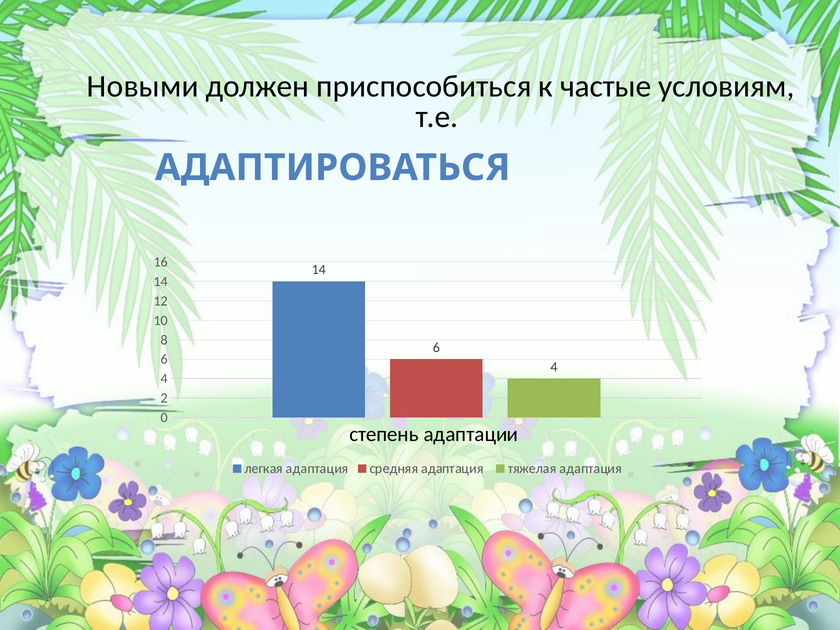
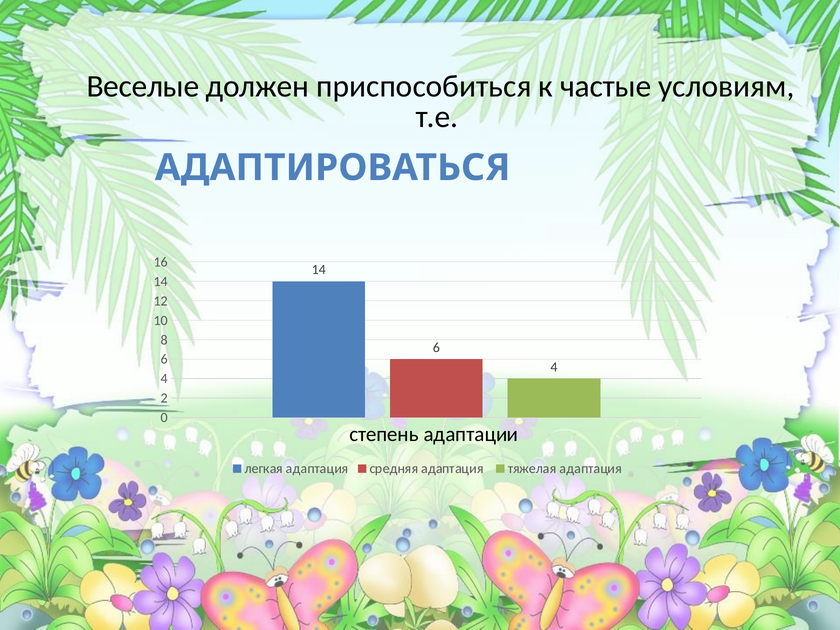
Новыми: Новыми -> Веселые
